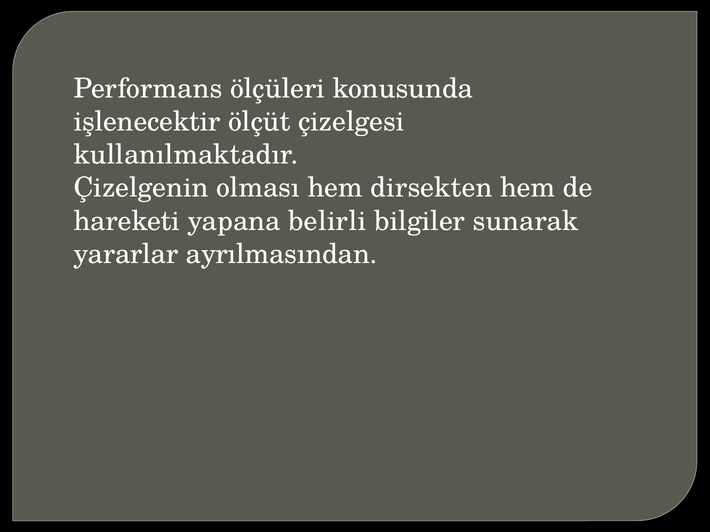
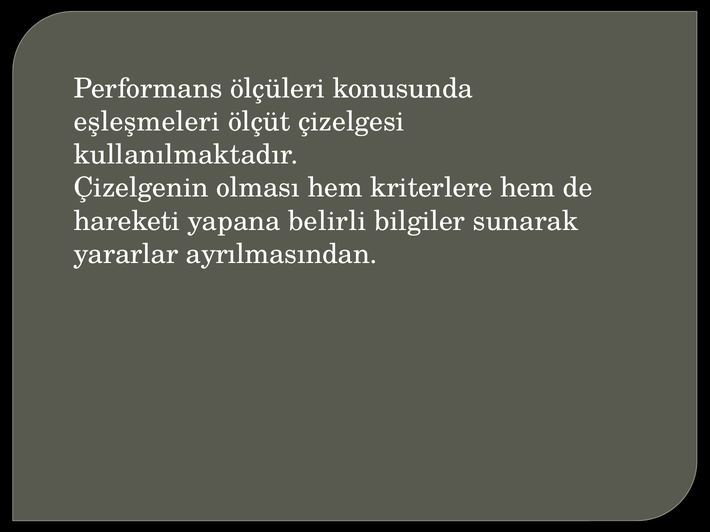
işlenecektir: işlenecektir -> eşleşmeleri
dirsekten: dirsekten -> kriterlere
